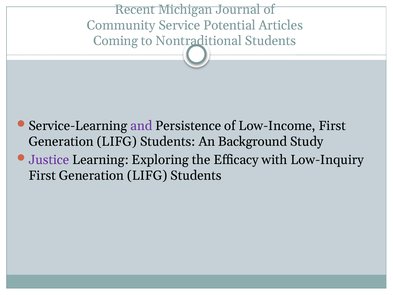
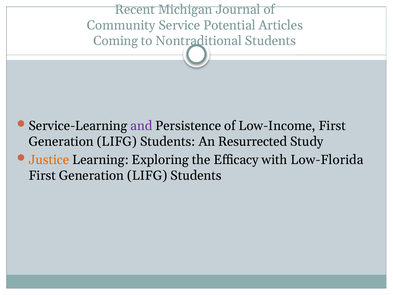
Background: Background -> Resurrected
Justice colour: purple -> orange
Low-Inquiry: Low-Inquiry -> Low-Florida
